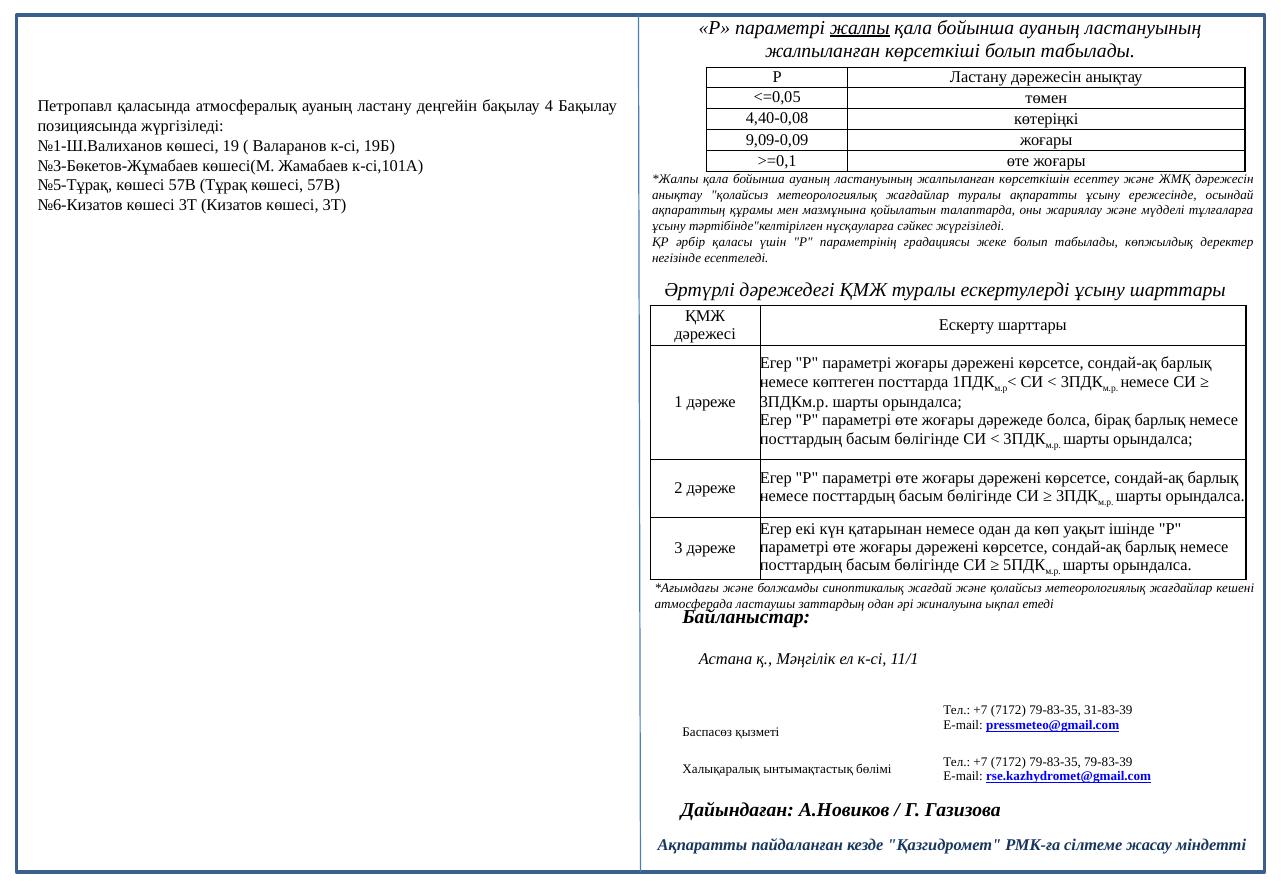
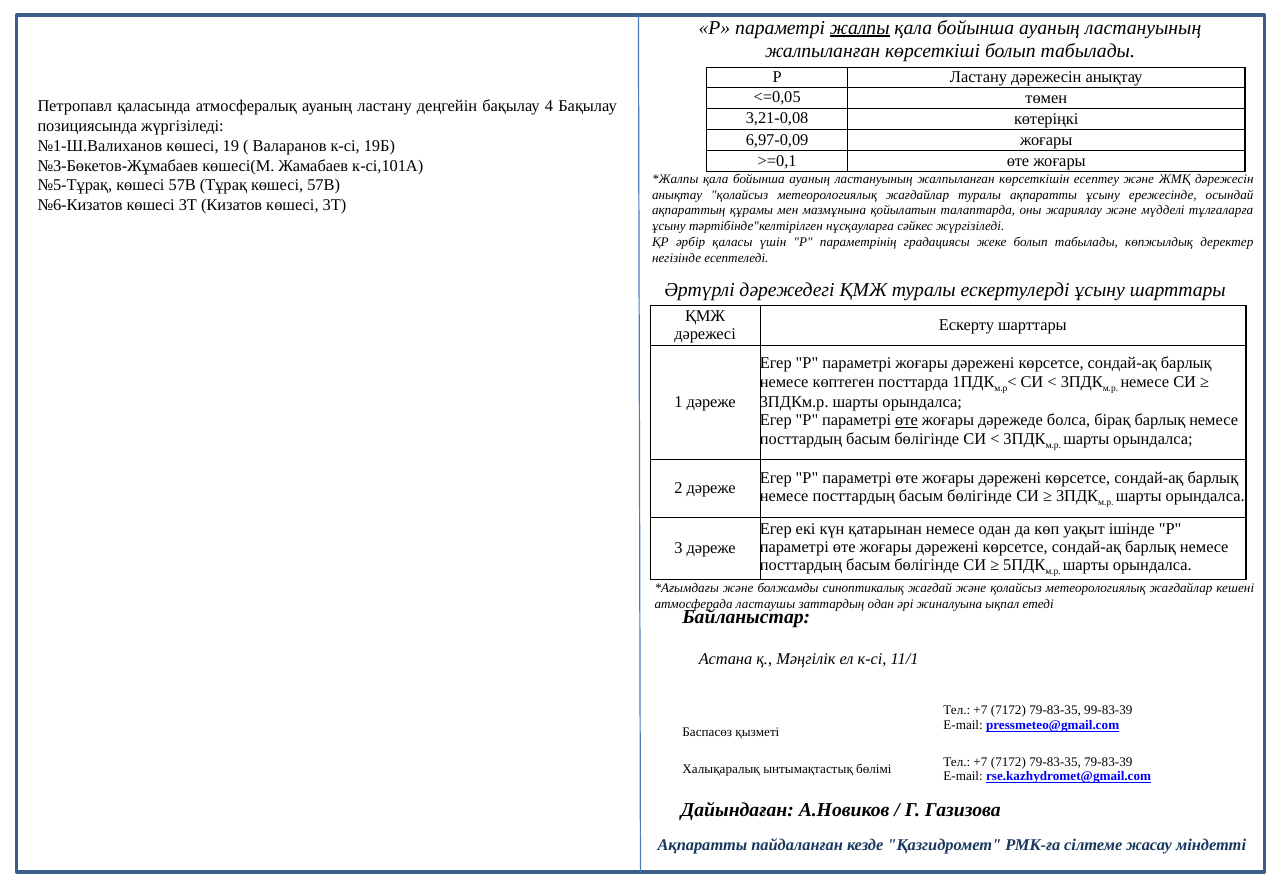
4,40-0,08: 4,40-0,08 -> 3,21-0,08
9,09-0,09: 9,09-0,09 -> 6,97-0,09
өте at (907, 420) underline: none -> present
31-83-39: 31-83-39 -> 99-83-39
